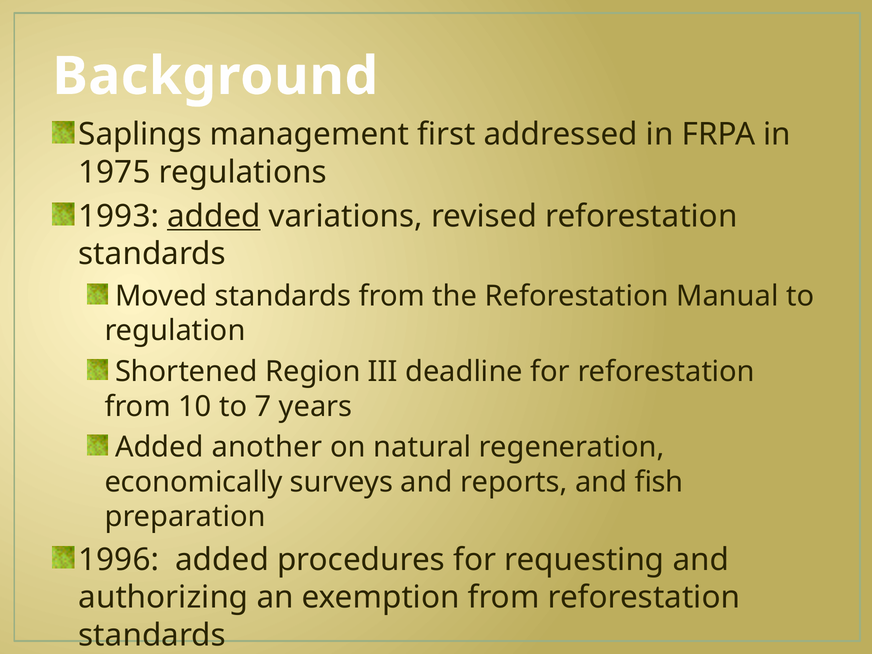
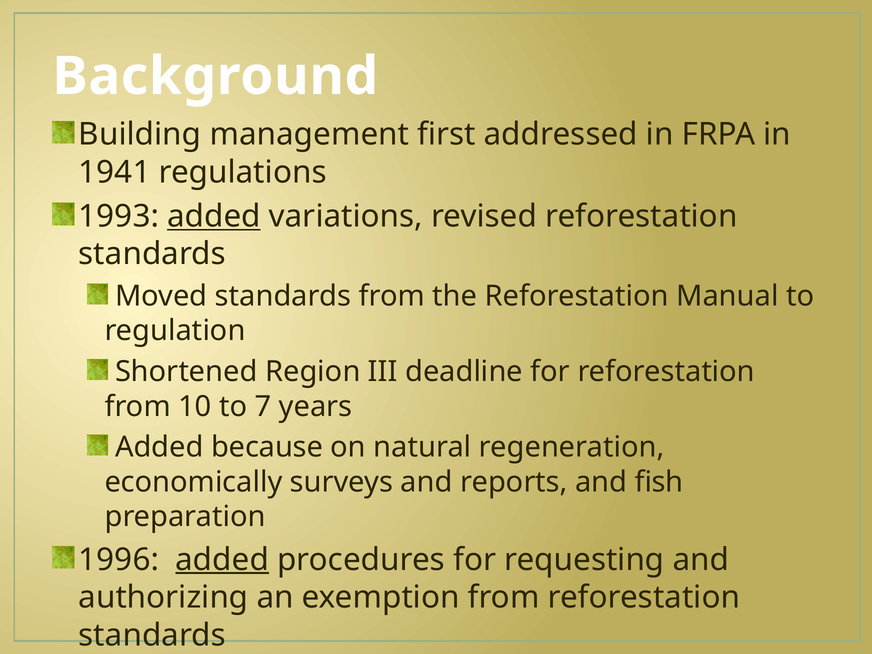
Saplings: Saplings -> Building
1975: 1975 -> 1941
another: another -> because
added at (222, 560) underline: none -> present
